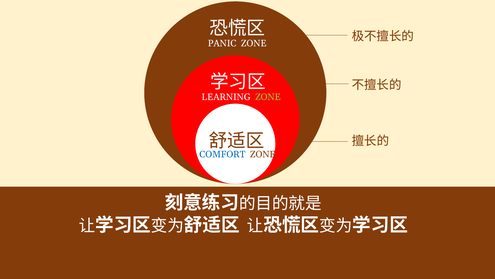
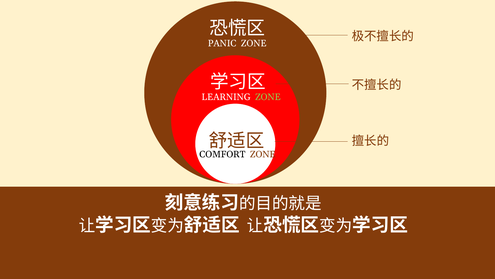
COMFORT colour: blue -> black
